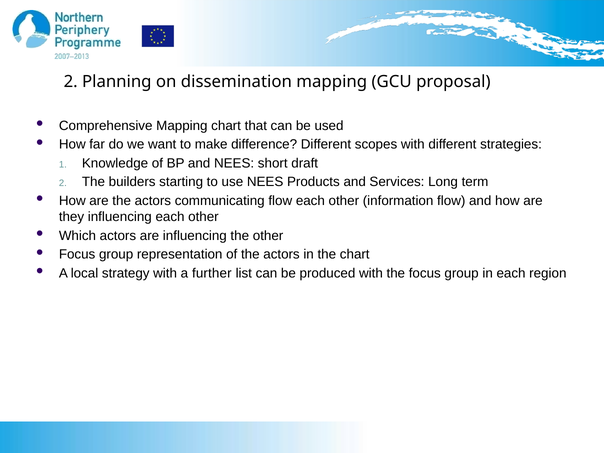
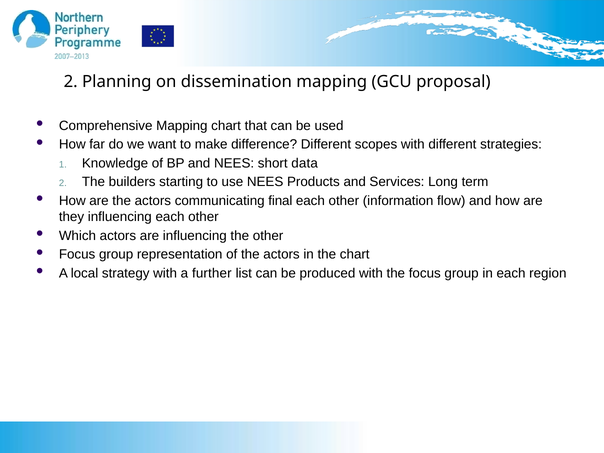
draft: draft -> data
communicating flow: flow -> final
